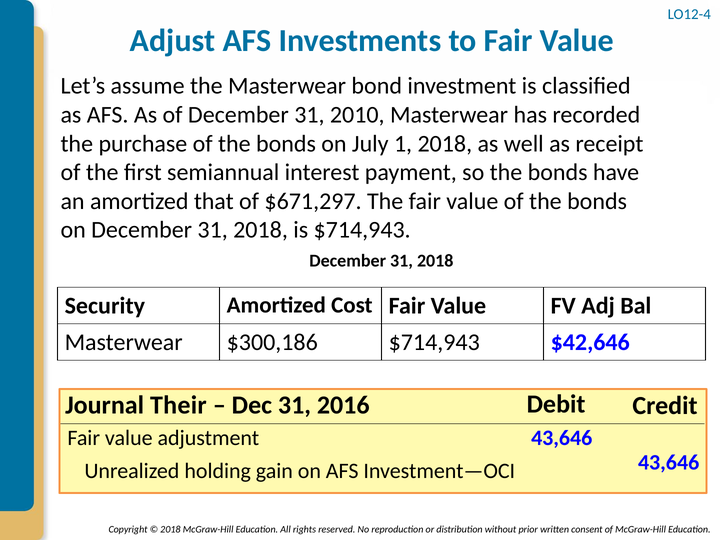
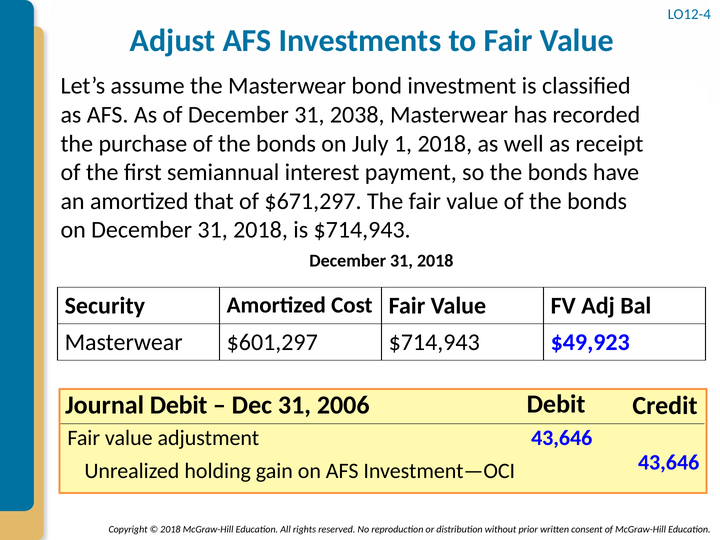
2010: 2010 -> 2038
$300,186: $300,186 -> $601,297
$42,646: $42,646 -> $49,923
Journal Their: Their -> Debit
2016: 2016 -> 2006
